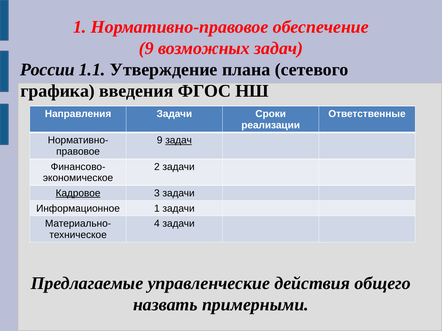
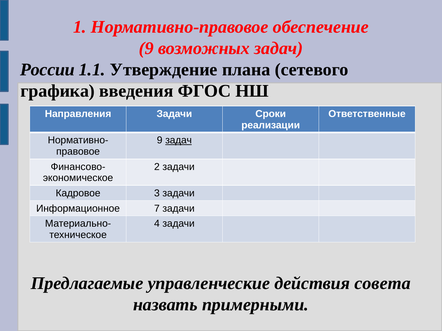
Кадровое underline: present -> none
Информационное 1: 1 -> 7
общего: общего -> совета
